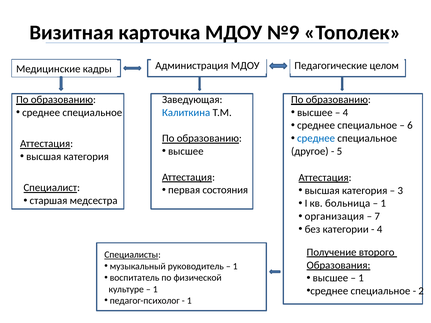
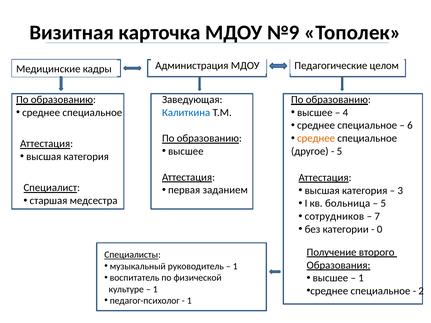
среднее at (316, 138) colour: blue -> orange
состояния: состояния -> заданием
1 at (383, 204): 1 -> 5
организация: организация -> сотрудников
4 at (380, 229): 4 -> 0
